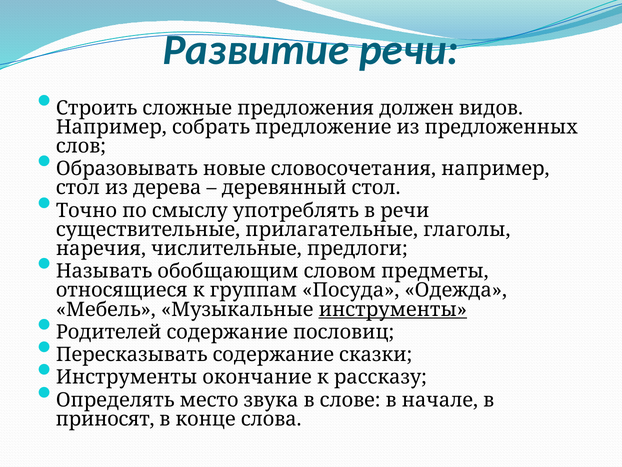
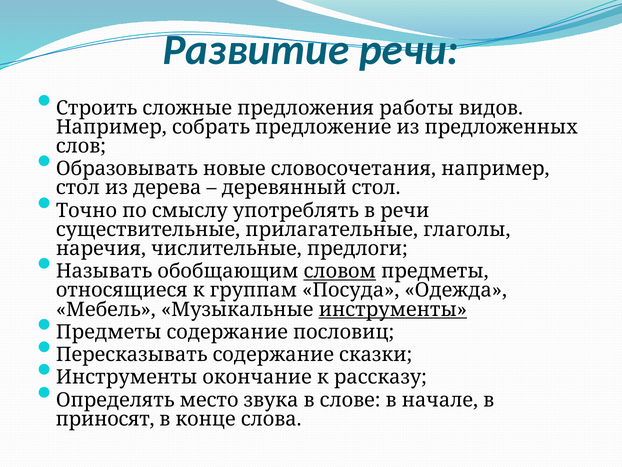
должен: должен -> работы
словом underline: none -> present
Родителей at (109, 332): Родителей -> Предметы
